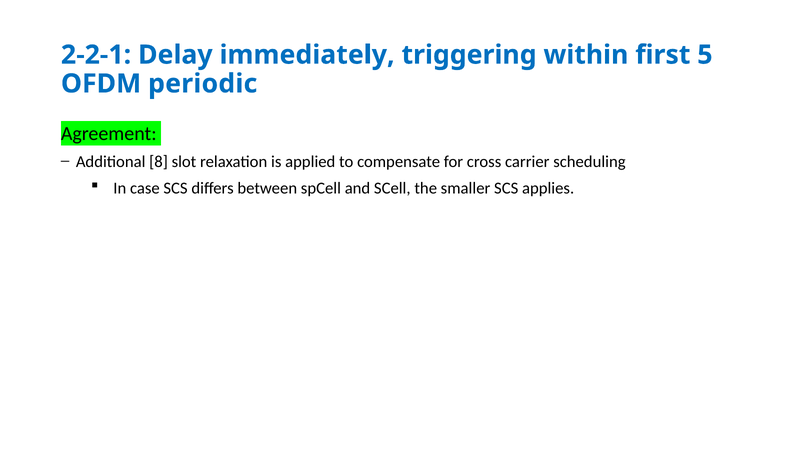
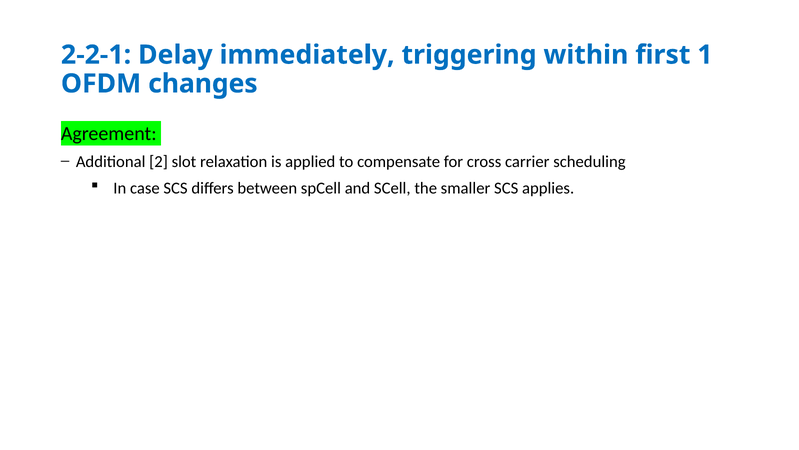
5: 5 -> 1
periodic: periodic -> changes
8: 8 -> 2
